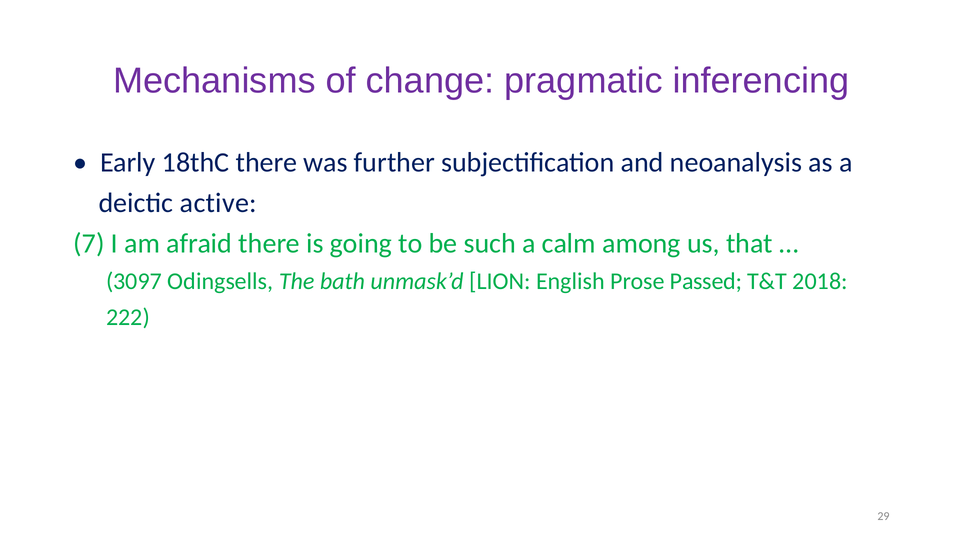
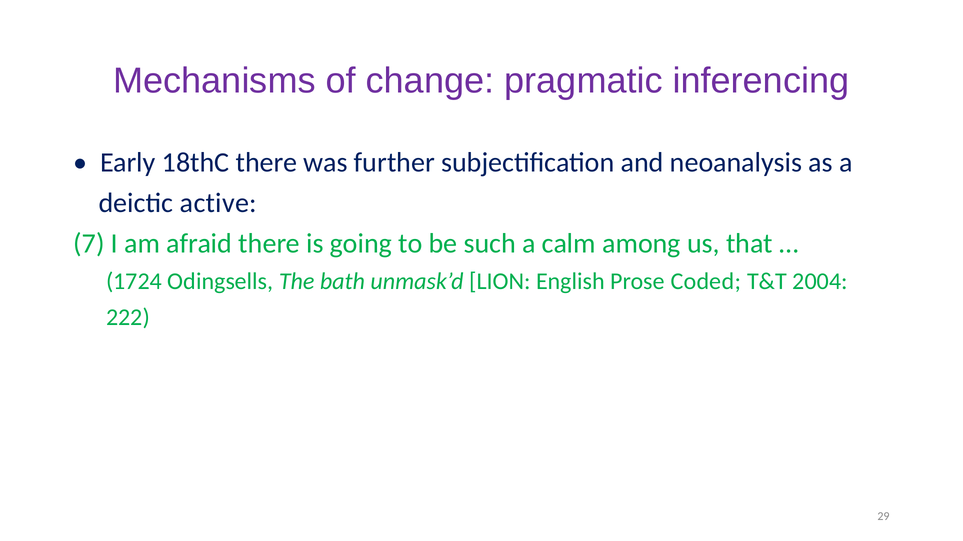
3097: 3097 -> 1724
Passed: Passed -> Coded
2018: 2018 -> 2004
